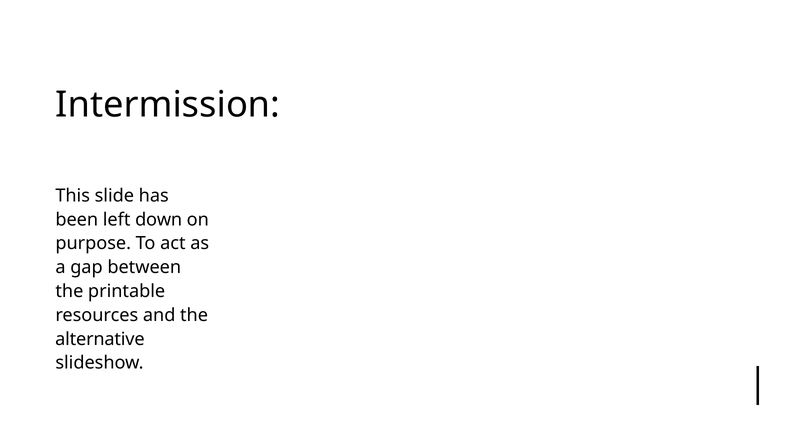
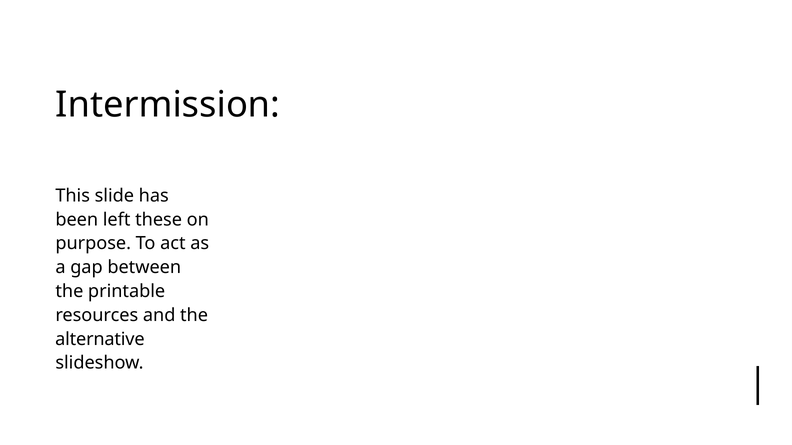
down: down -> these
